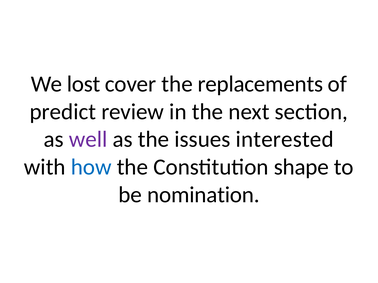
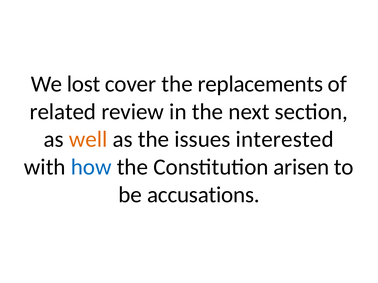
predict: predict -> related
well colour: purple -> orange
shape: shape -> arisen
nomination: nomination -> accusations
